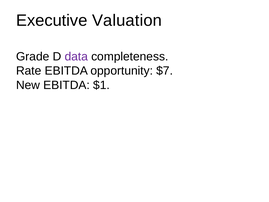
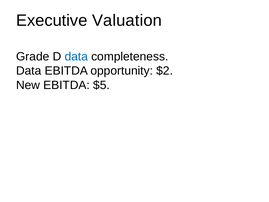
data at (76, 56) colour: purple -> blue
Rate at (29, 71): Rate -> Data
$7: $7 -> $2
$1: $1 -> $5
